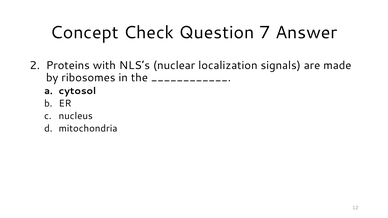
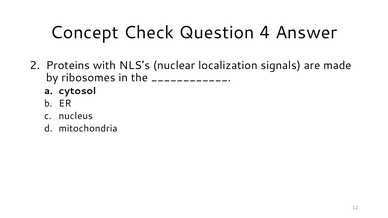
7: 7 -> 4
